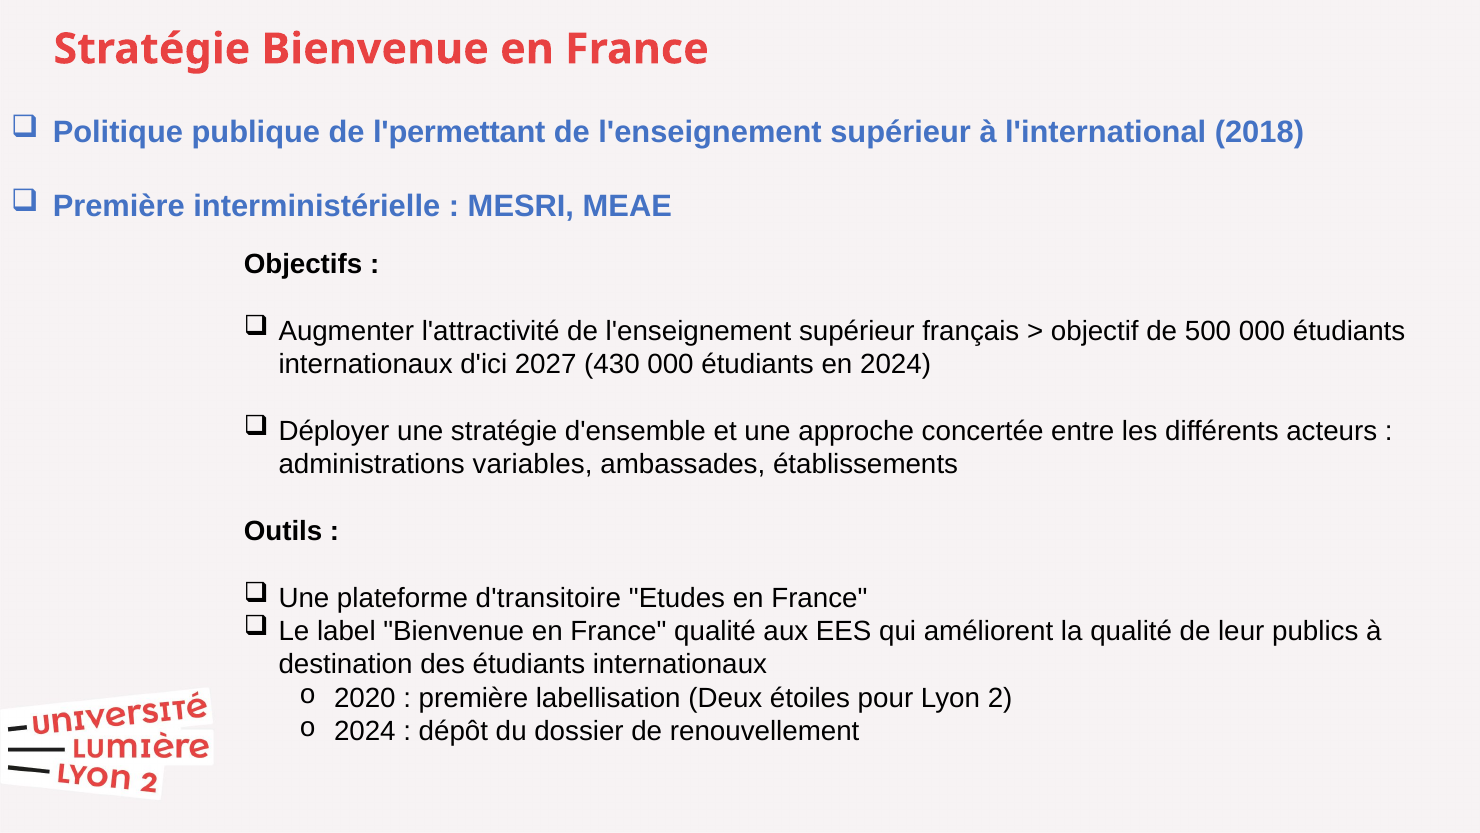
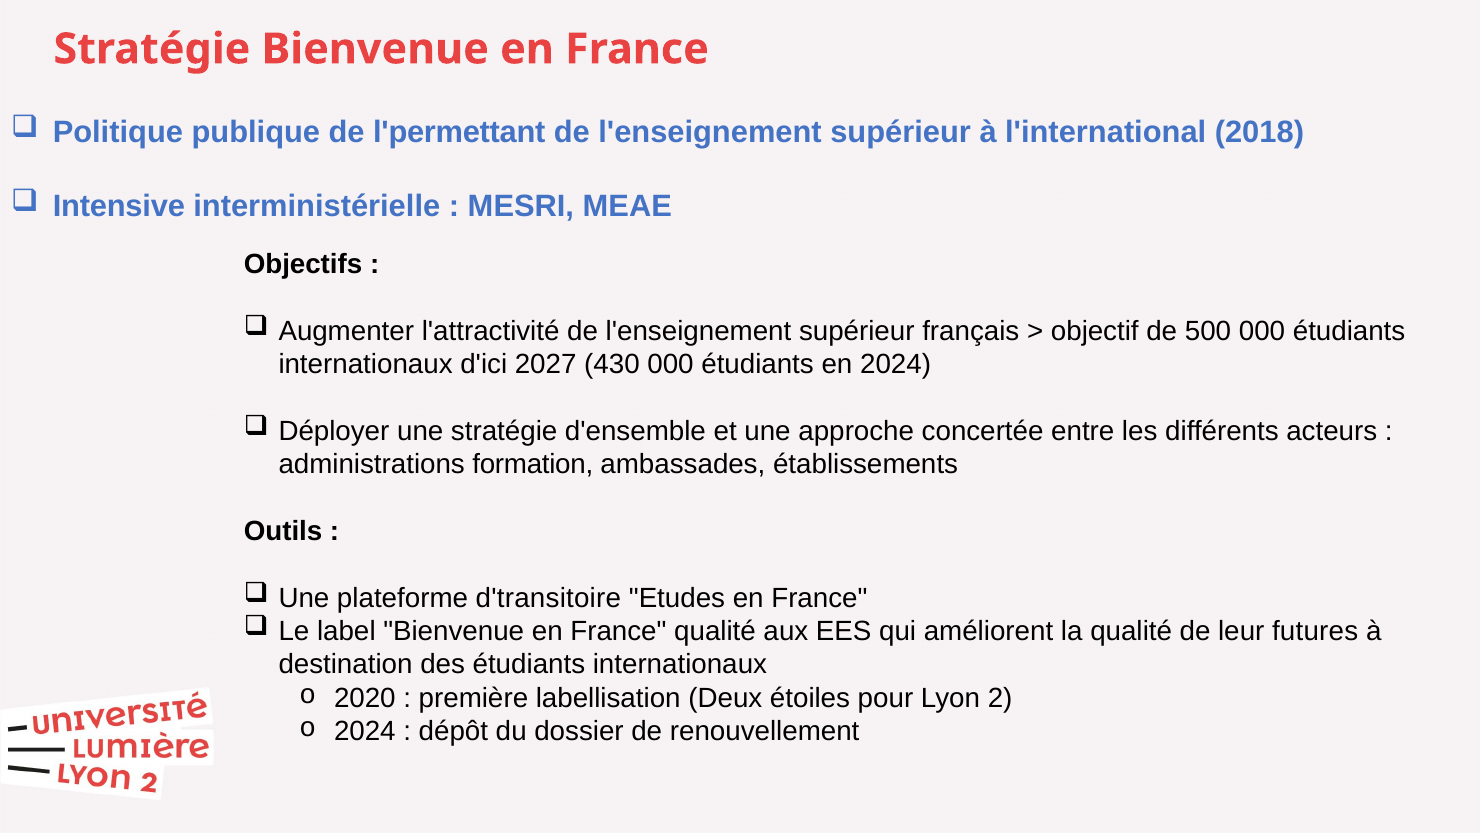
Première at (119, 206): Première -> Intensive
variables: variables -> formation
publics: publics -> futures
